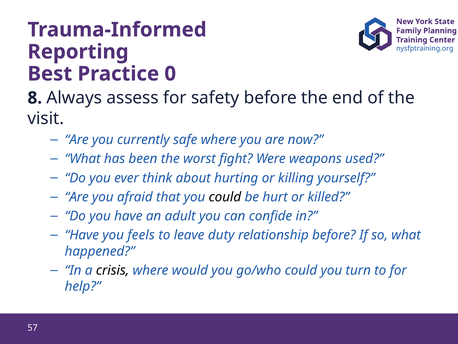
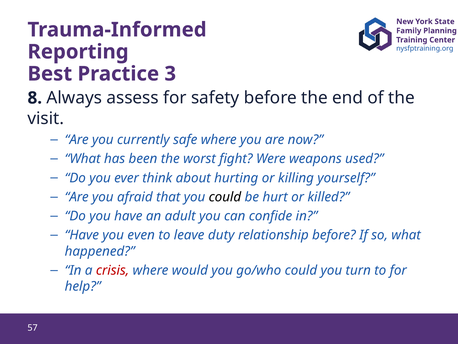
0: 0 -> 3
feels: feels -> even
crisis colour: black -> red
